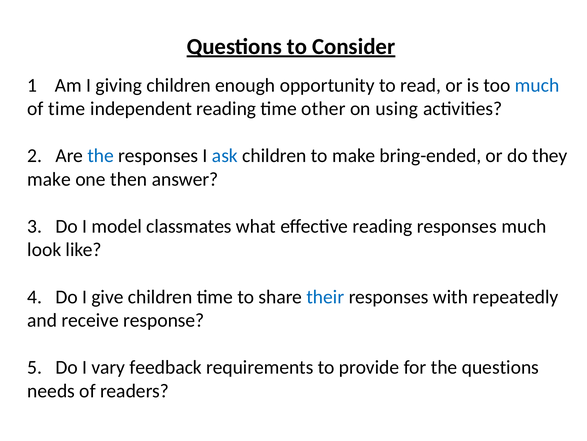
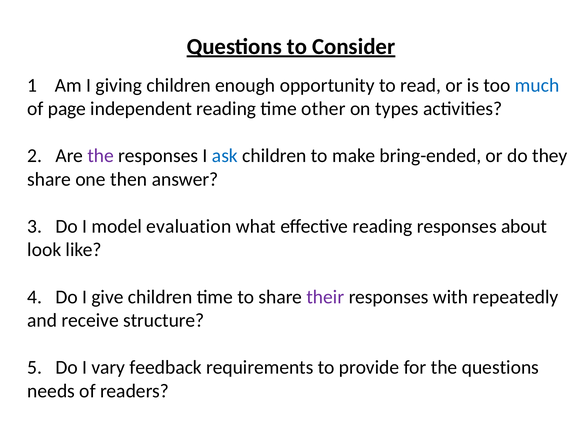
of time: time -> page
using: using -> types
the at (101, 155) colour: blue -> purple
make at (49, 179): make -> share
classmates: classmates -> evaluation
responses much: much -> about
their colour: blue -> purple
response: response -> structure
